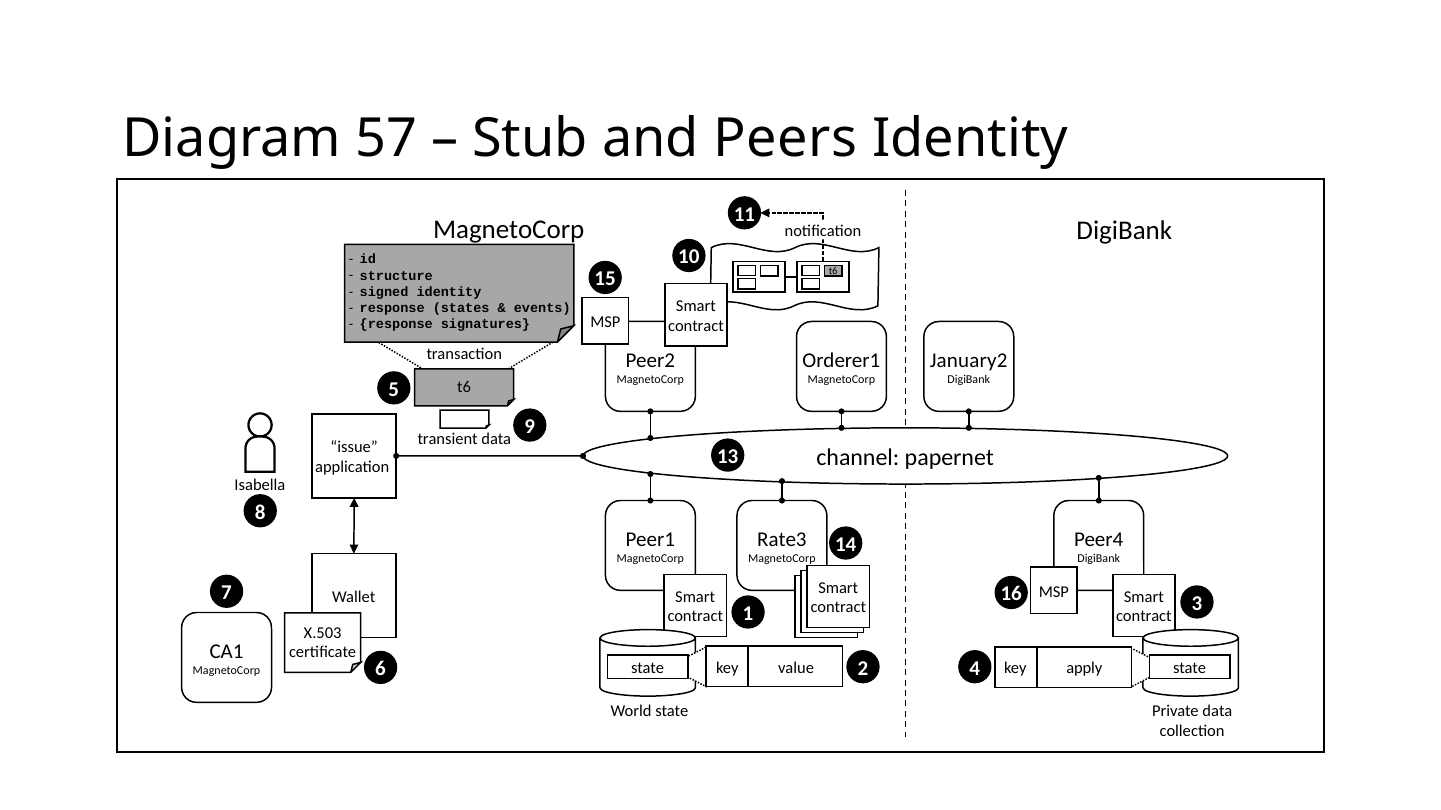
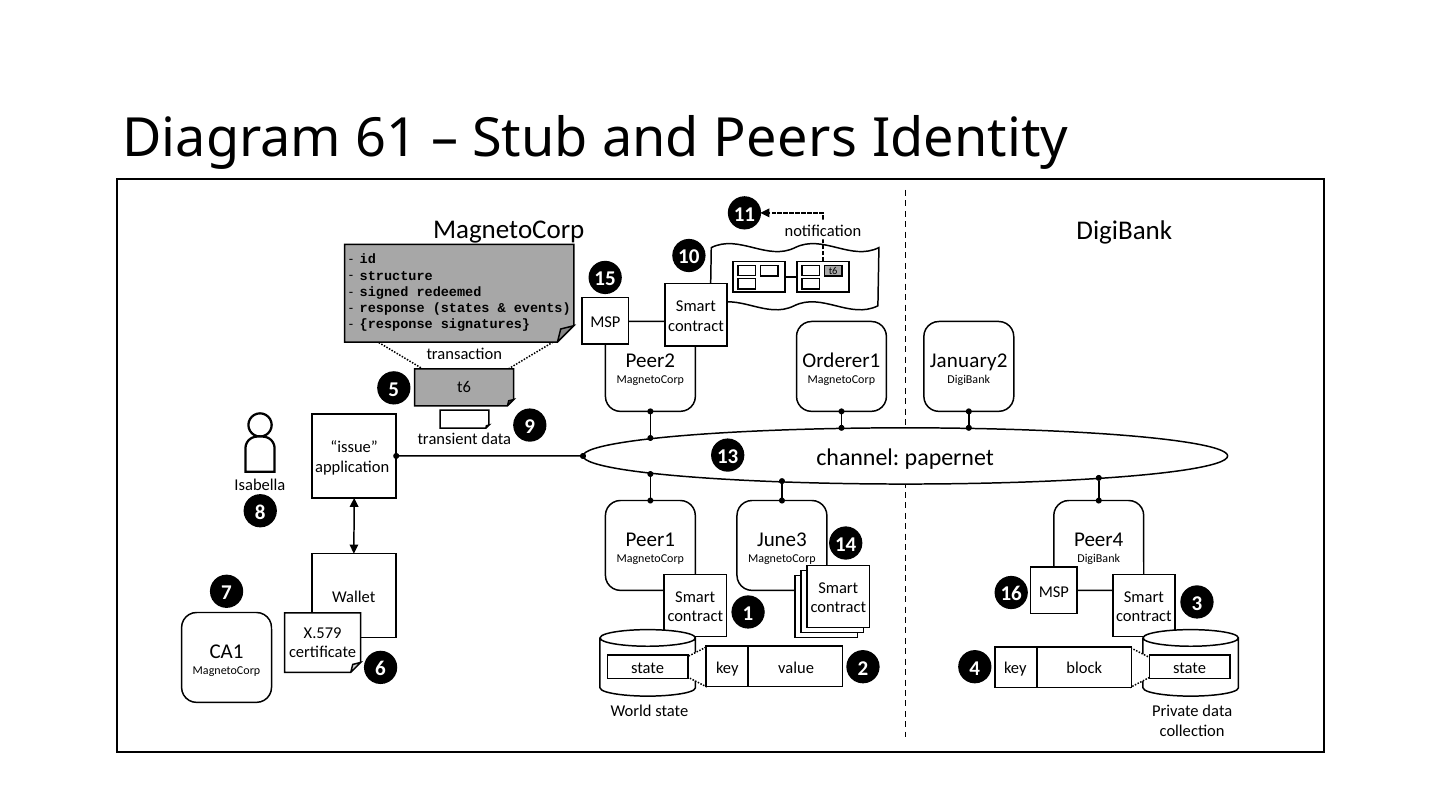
57: 57 -> 61
signed identity: identity -> redeemed
Rate3: Rate3 -> June3
X.503: X.503 -> X.579
apply: apply -> block
